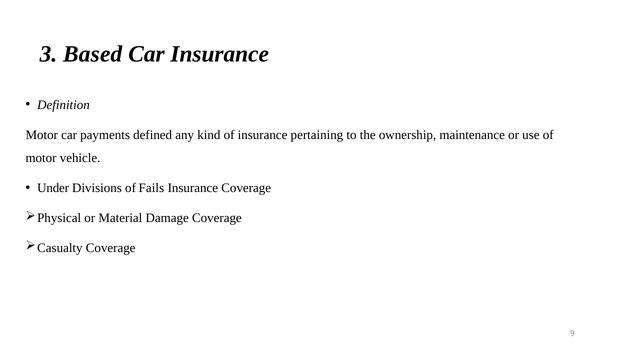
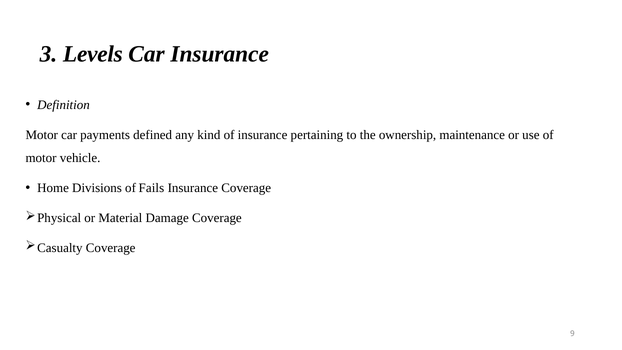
Based: Based -> Levels
Under: Under -> Home
